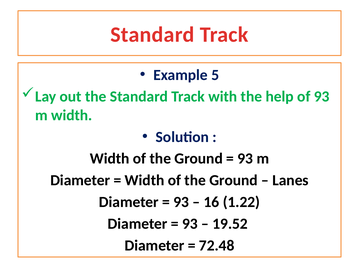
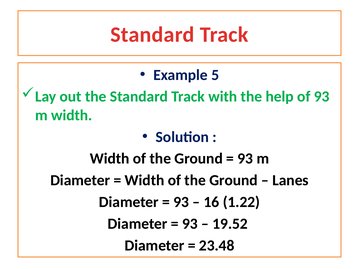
72.48: 72.48 -> 23.48
